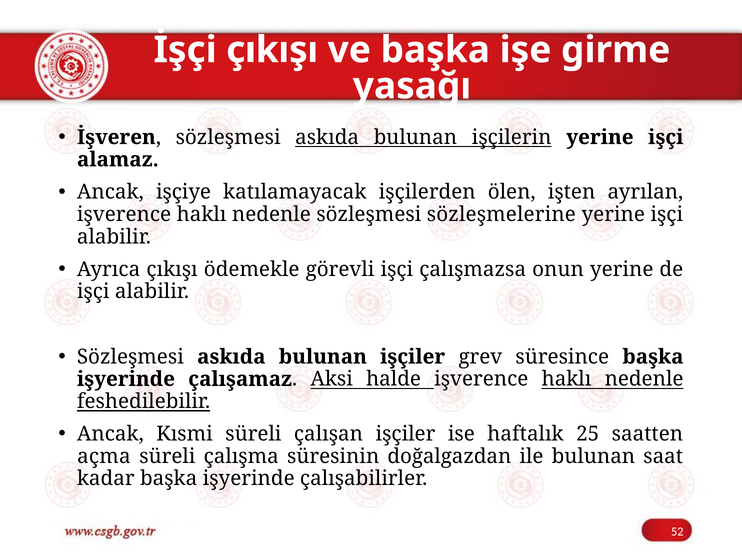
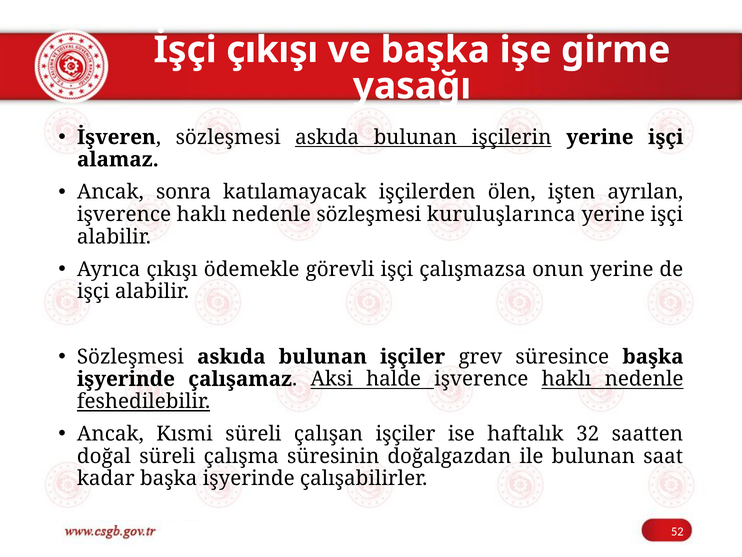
işçiye: işçiye -> sonra
sözleşmelerine: sözleşmelerine -> kuruluşlarınca
25: 25 -> 32
açma: açma -> doğal
